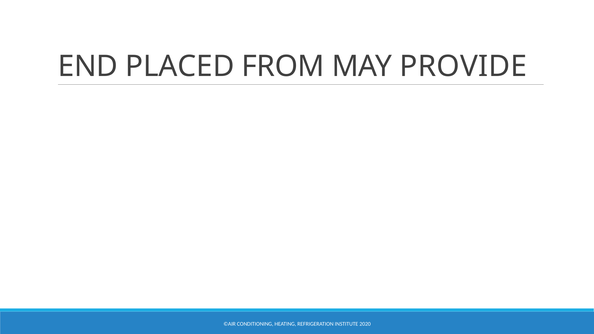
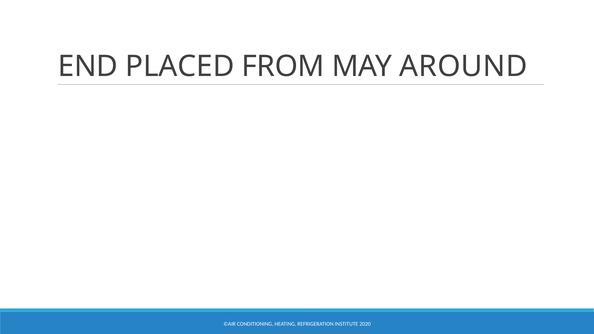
PROVIDE: PROVIDE -> AROUND
